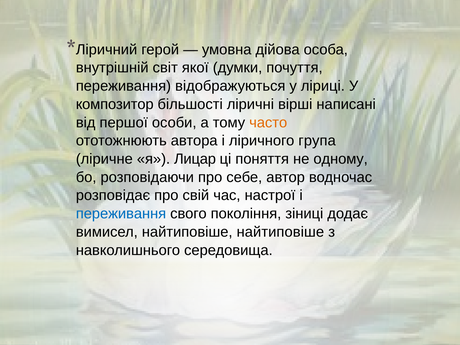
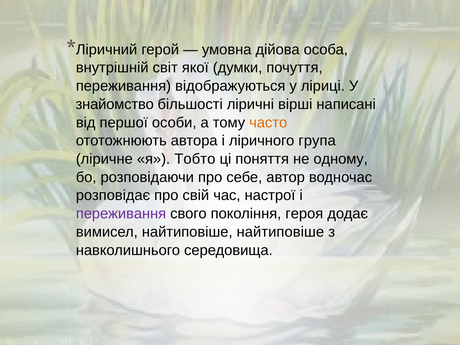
композитор: композитор -> знайомство
Лицар: Лицар -> Тобто
переживання at (121, 214) colour: blue -> purple
зіниці: зіниці -> героя
